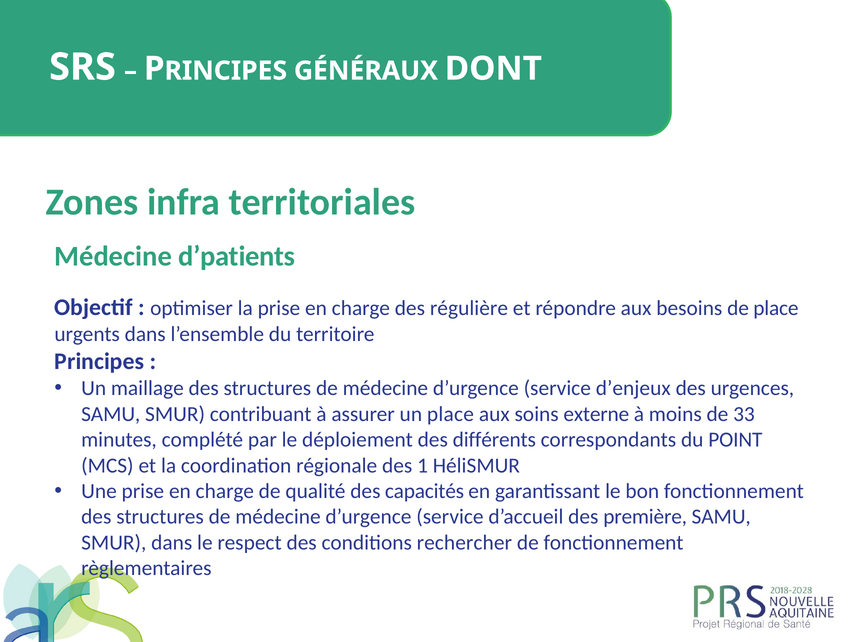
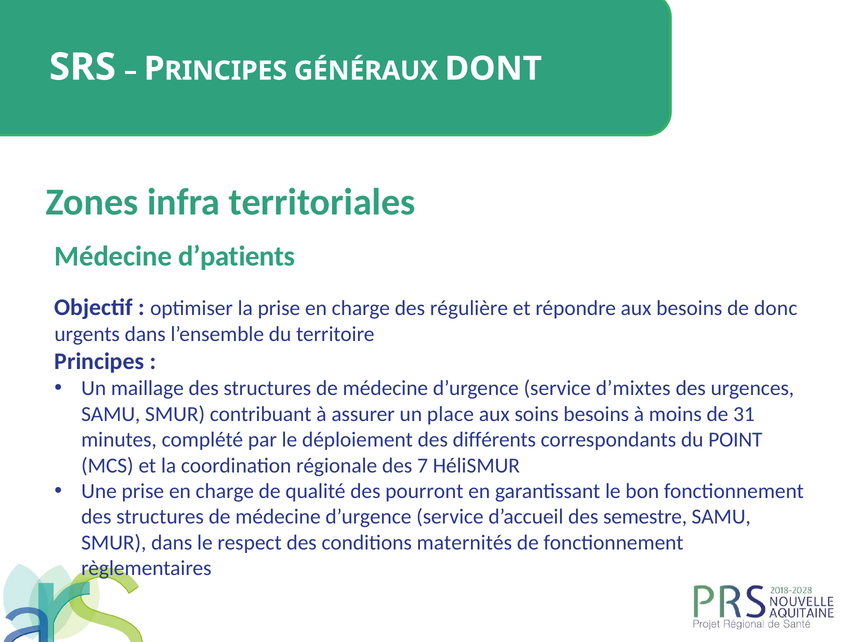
de place: place -> donc
d’enjeux: d’enjeux -> d’mixtes
soins externe: externe -> besoins
33: 33 -> 31
1: 1 -> 7
capacités: capacités -> pourront
première: première -> semestre
rechercher: rechercher -> maternités
